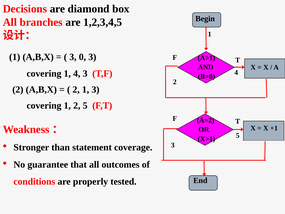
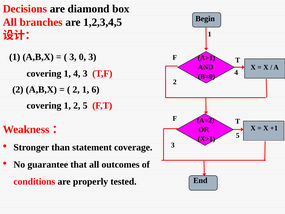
1 3: 3 -> 6
